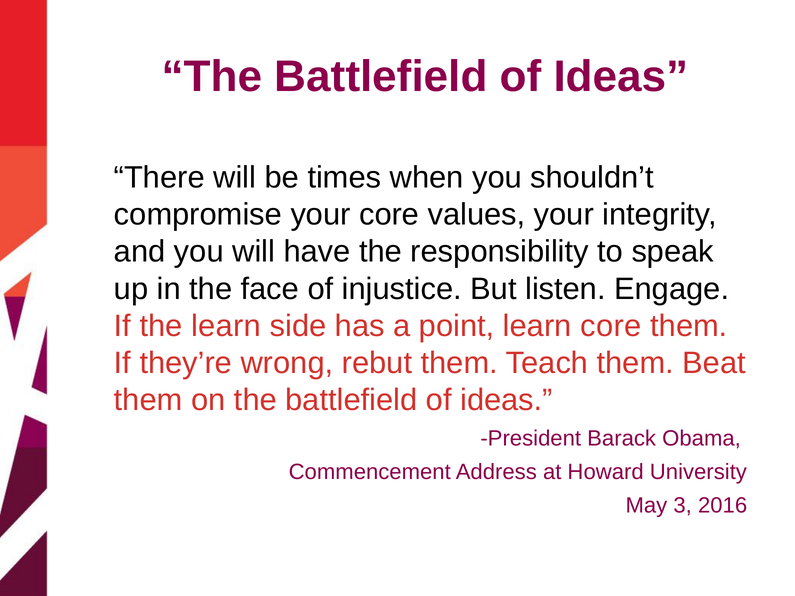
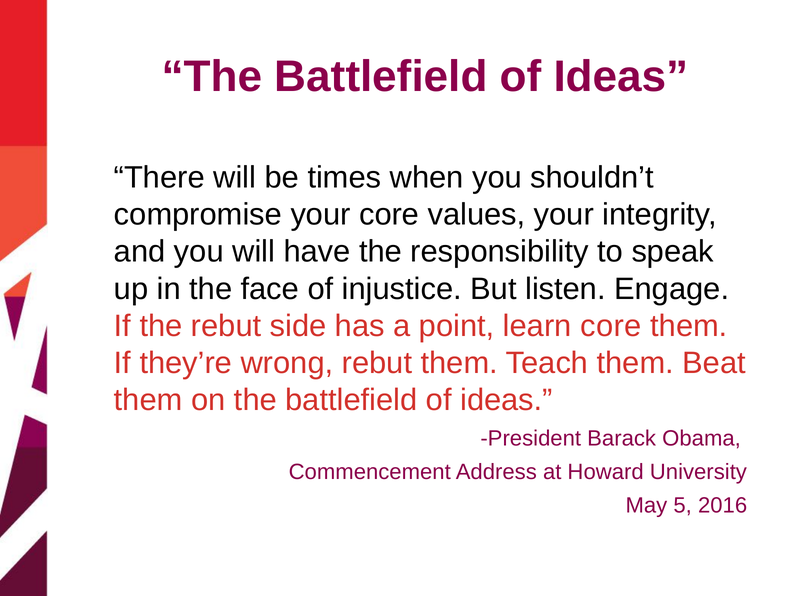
the learn: learn -> rebut
3: 3 -> 5
